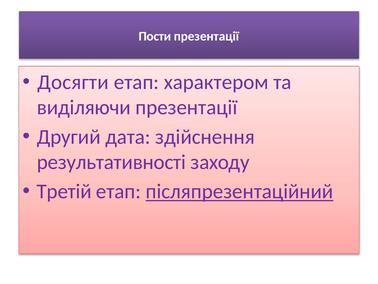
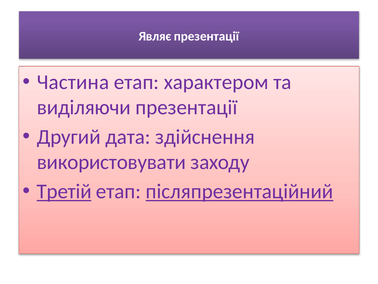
Пости: Пости -> Являє
Досягти: Досягти -> Частина
результативності: результативності -> використовувати
Третій underline: none -> present
